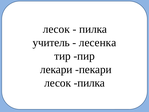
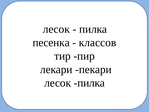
учитель: учитель -> песенка
лесенка: лесенка -> классов
